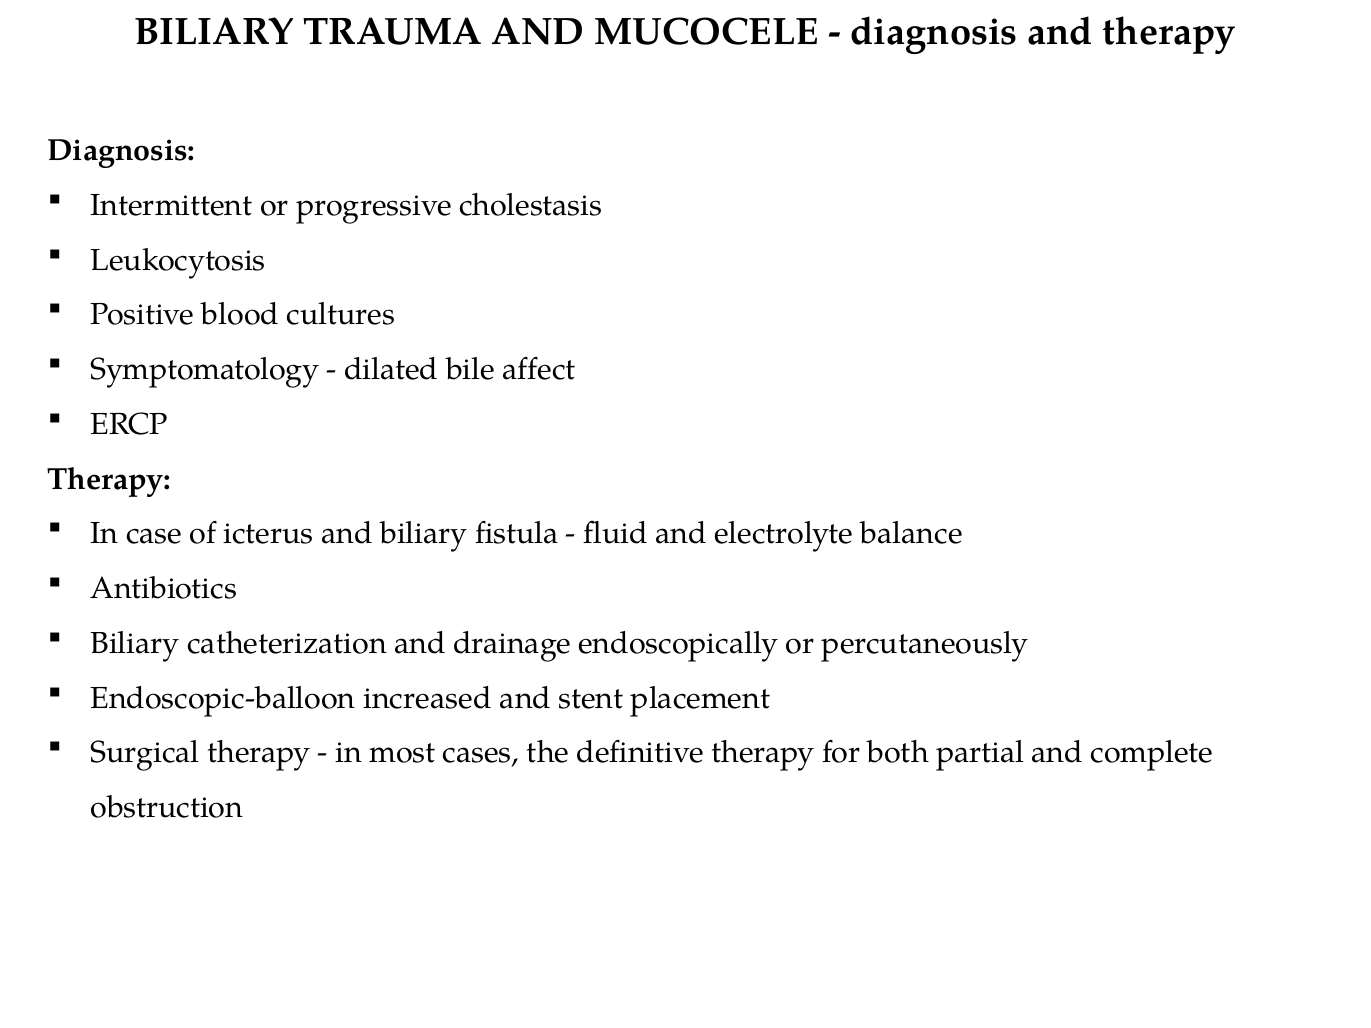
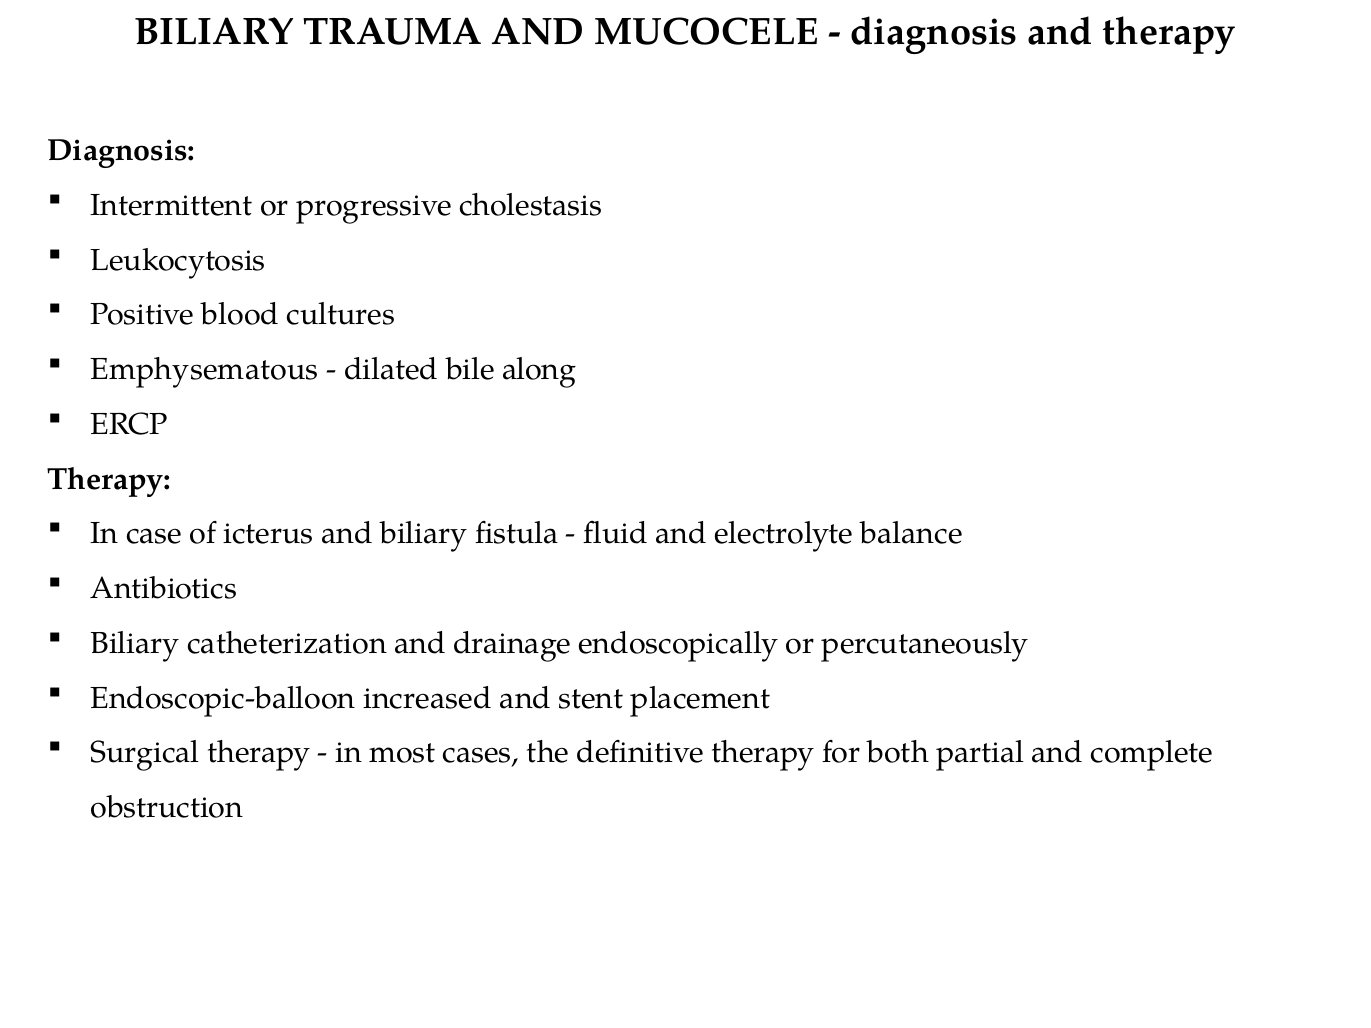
Symptomatology: Symptomatology -> Emphysematous
affect: affect -> along
